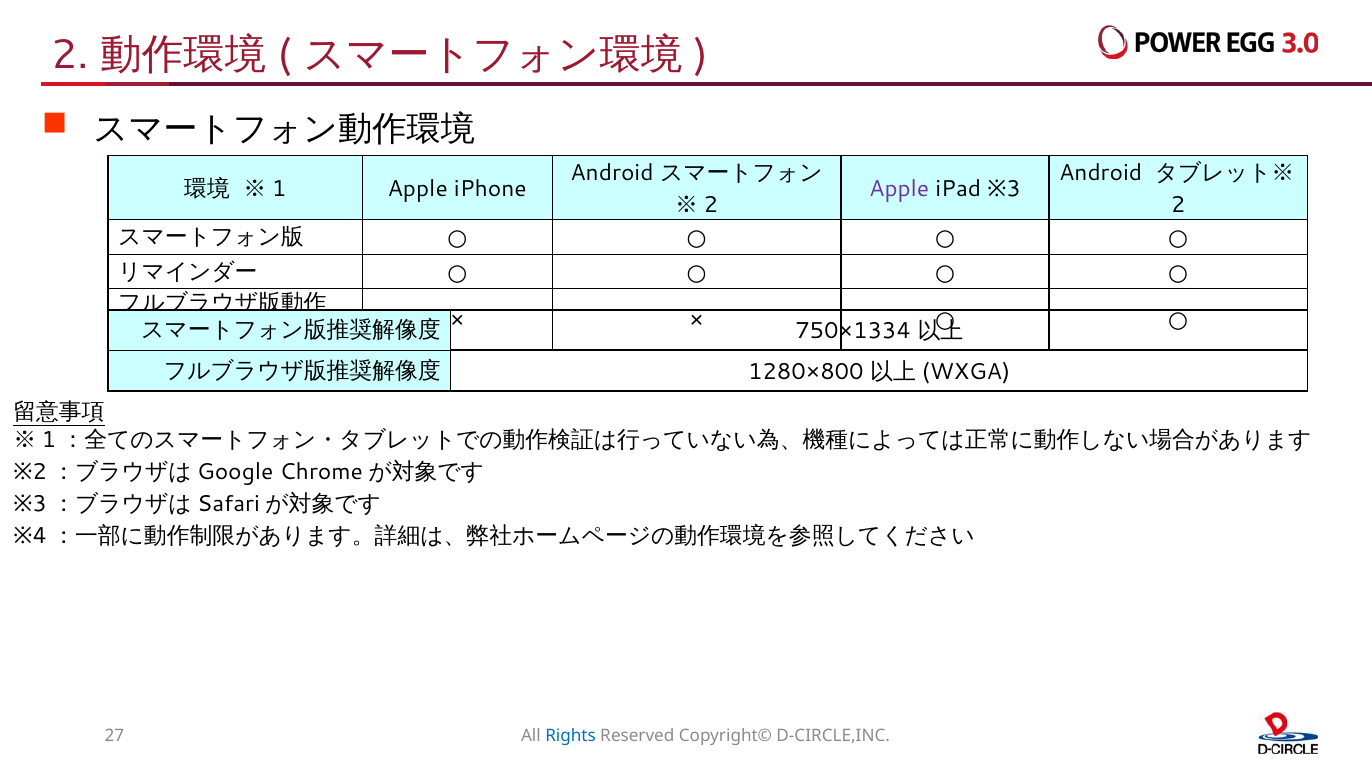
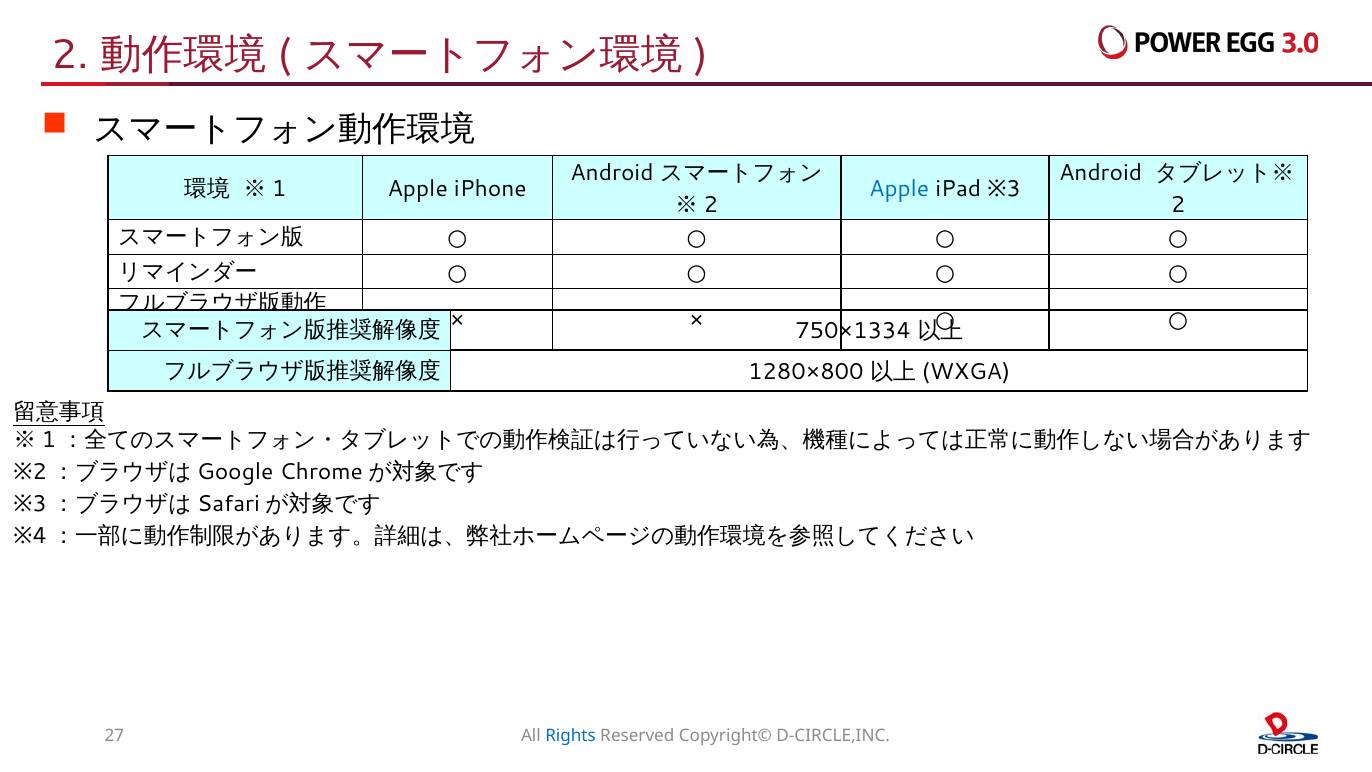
Apple at (899, 189) colour: purple -> blue
